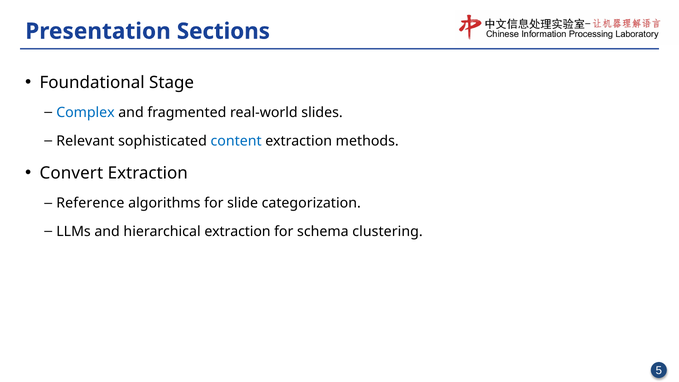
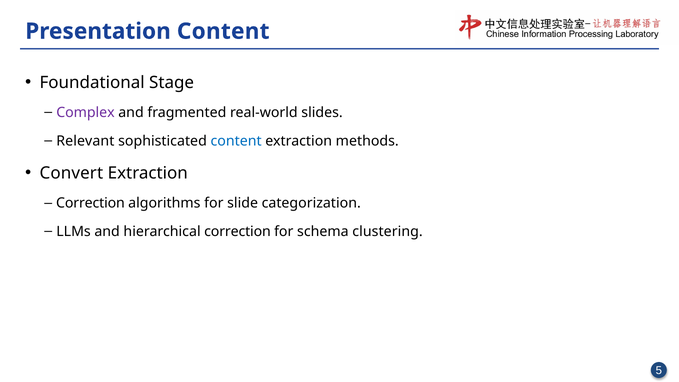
Presentation Sections: Sections -> Content
Complex colour: blue -> purple
Reference at (90, 203): Reference -> Correction
hierarchical extraction: extraction -> correction
